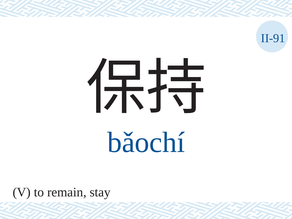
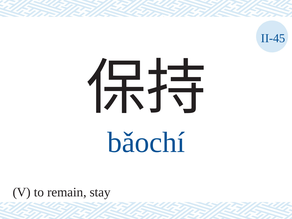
II-91: II-91 -> II-45
